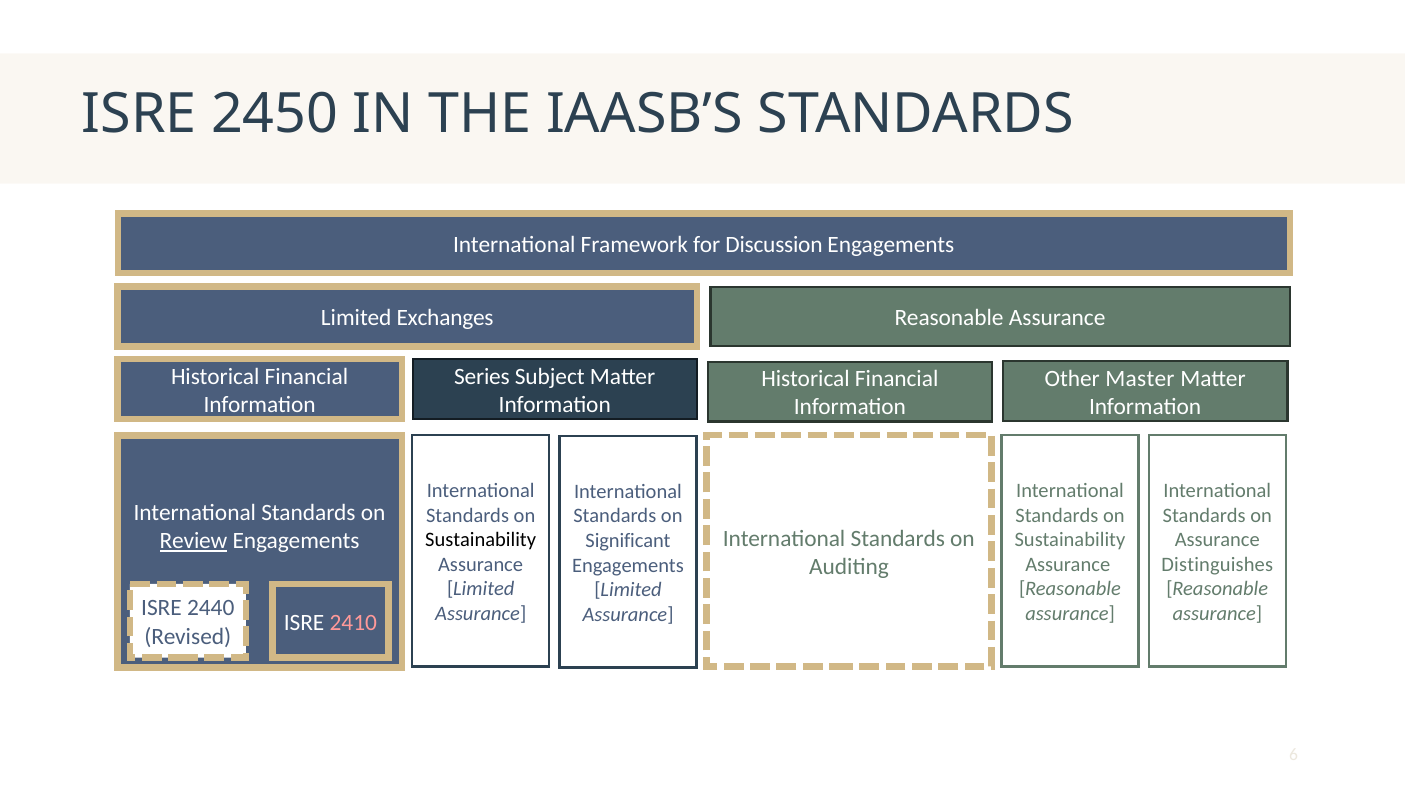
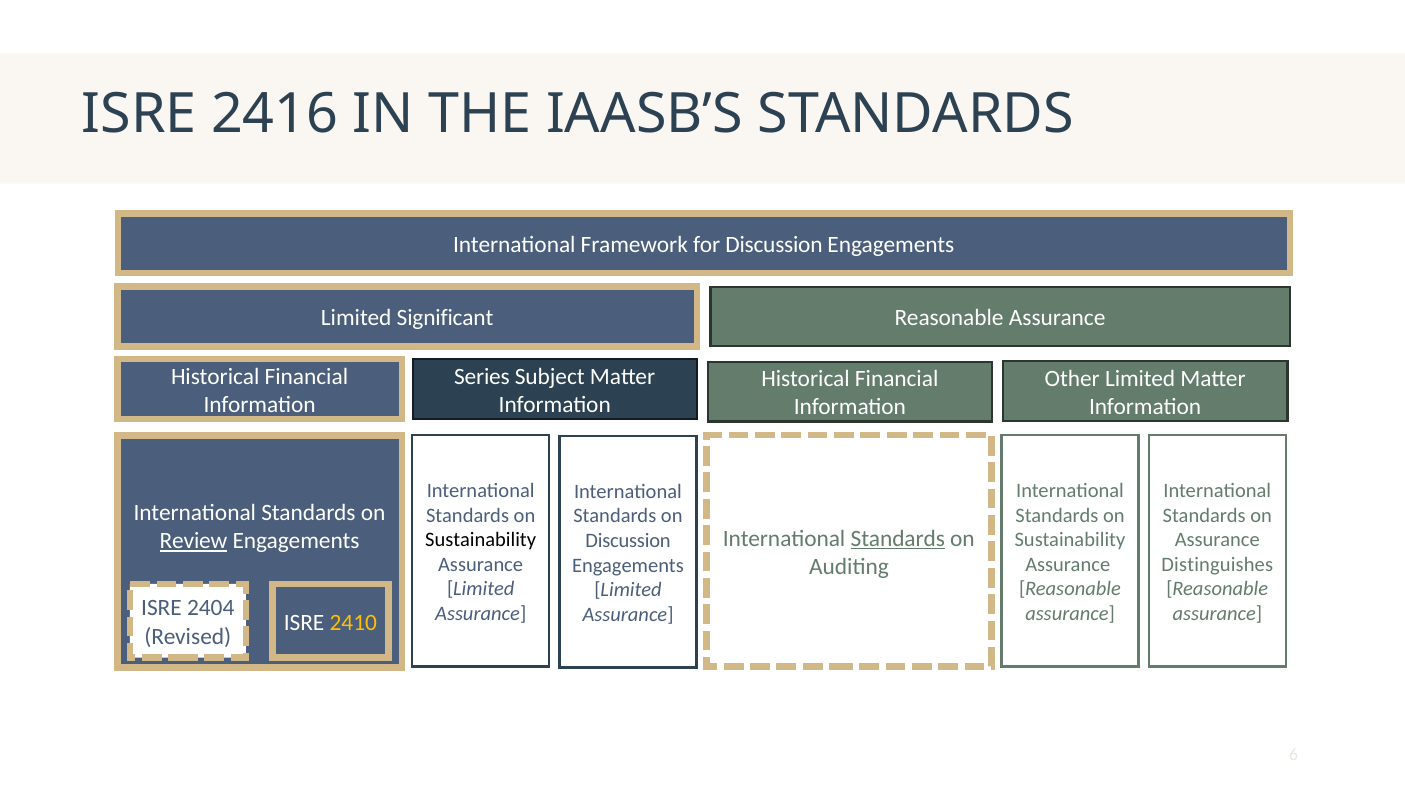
2450: 2450 -> 2416
Exchanges: Exchanges -> Significant
Other Master: Master -> Limited
Standards at (898, 539) underline: none -> present
Significant at (628, 541): Significant -> Discussion
2440: 2440 -> 2404
2410 colour: pink -> yellow
